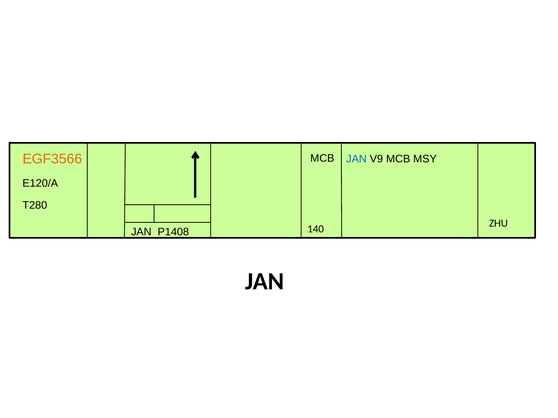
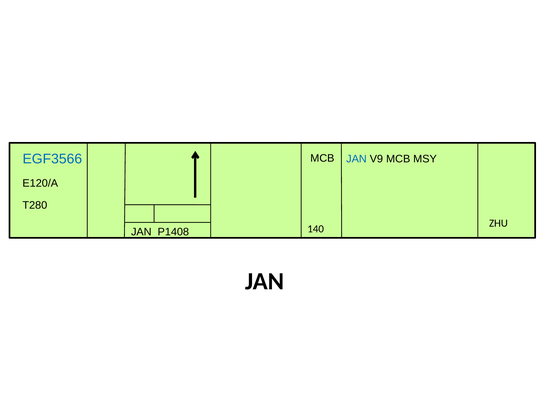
EGF3566 colour: orange -> blue
